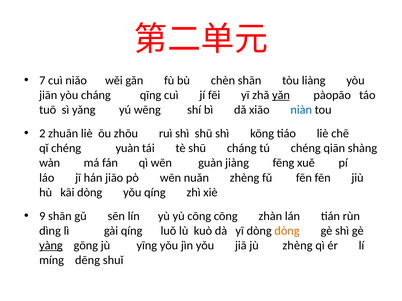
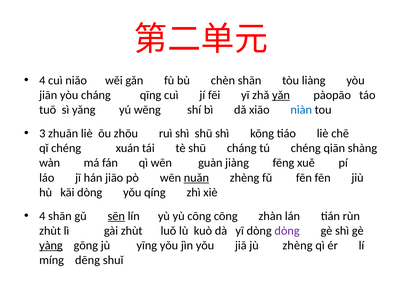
7 at (42, 81): 7 -> 4
2: 2 -> 3
yuàn: yuàn -> xuán
nuǎn underline: none -> present
9 at (42, 216): 9 -> 4
sēn underline: none -> present
dìng at (50, 231): dìng -> zhùt
gài qíng: qíng -> zhùt
dòng at (287, 231) colour: orange -> purple
